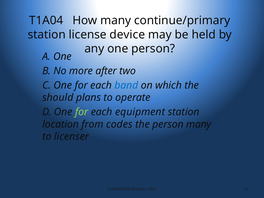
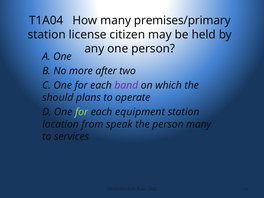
continue/primary: continue/primary -> premises/primary
device: device -> citizen
band colour: blue -> purple
codes: codes -> speak
licenser: licenser -> services
